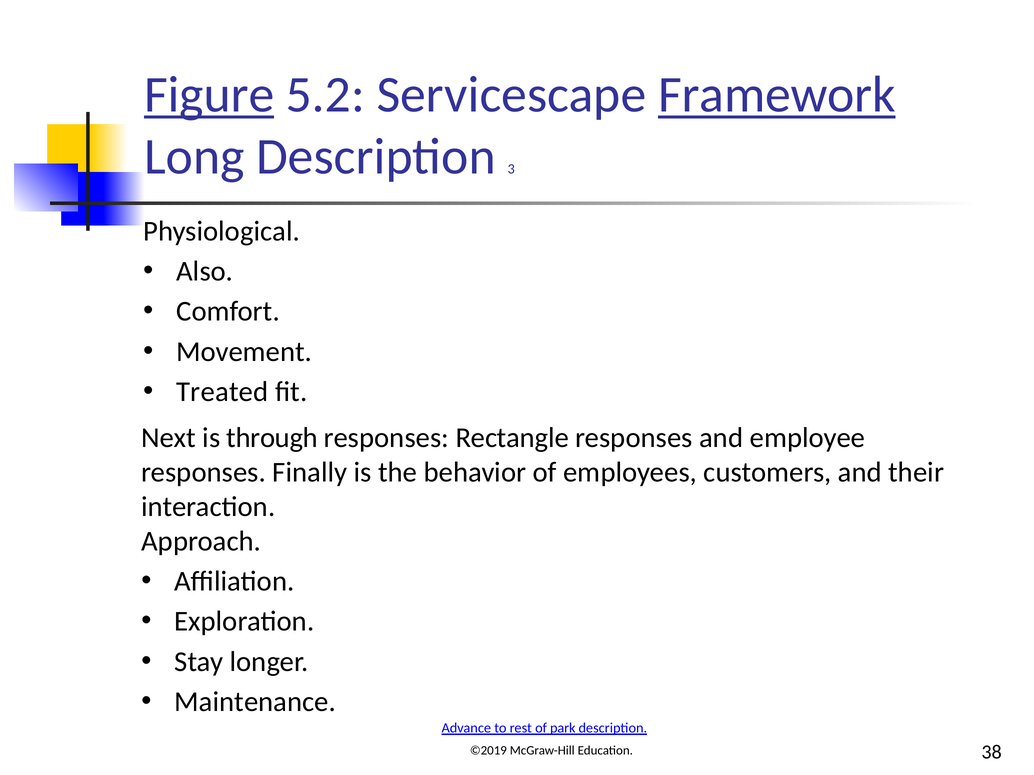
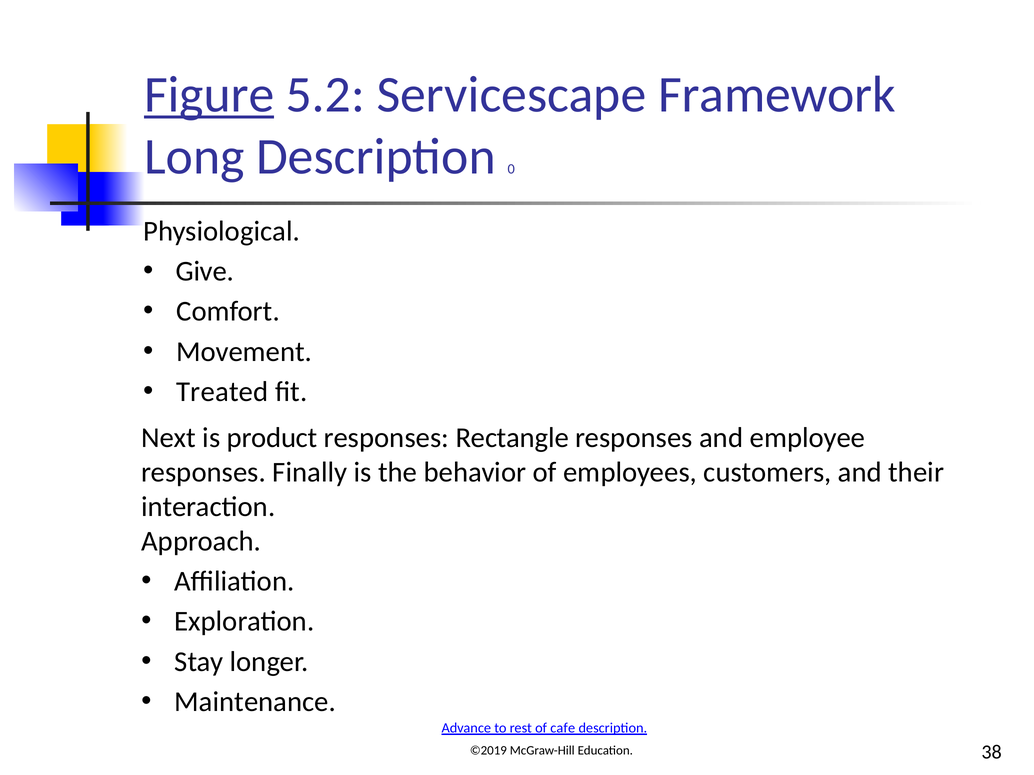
Framework underline: present -> none
3: 3 -> 0
Also: Also -> Give
through: through -> product
park: park -> cafe
